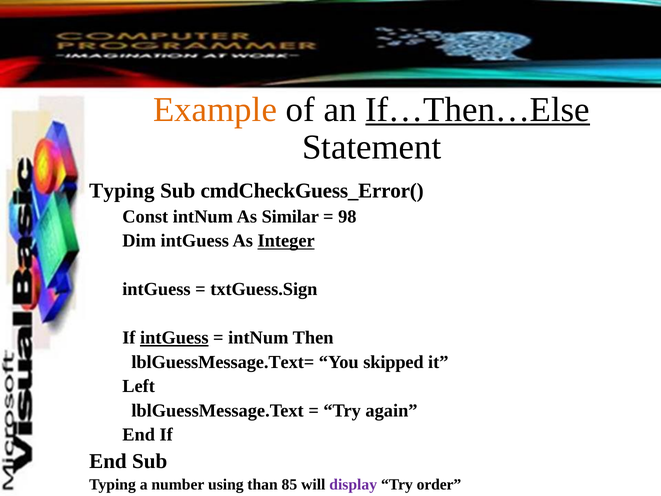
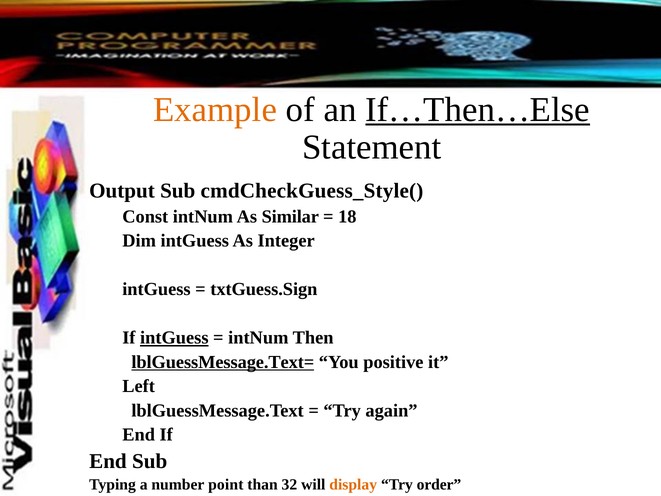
Typing at (122, 191): Typing -> Output
cmdCheckGuess_Error(: cmdCheckGuess_Error( -> cmdCheckGuess_Style(
98: 98 -> 18
Integer underline: present -> none
lblGuessMessage.Text= underline: none -> present
skipped: skipped -> positive
using: using -> point
85: 85 -> 32
display colour: purple -> orange
